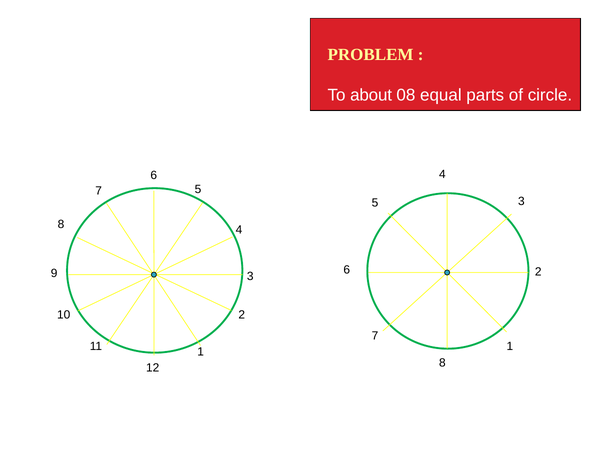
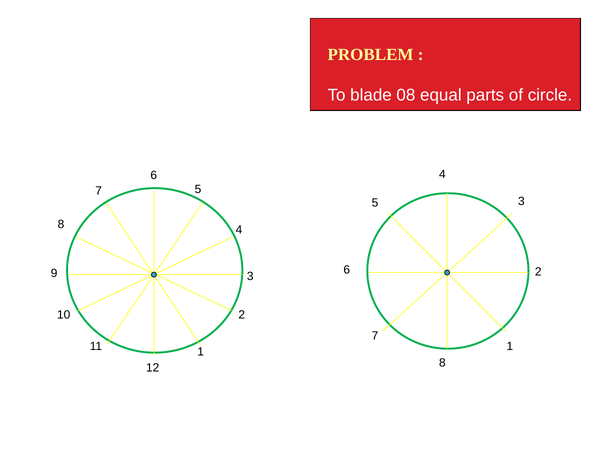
about: about -> blade
